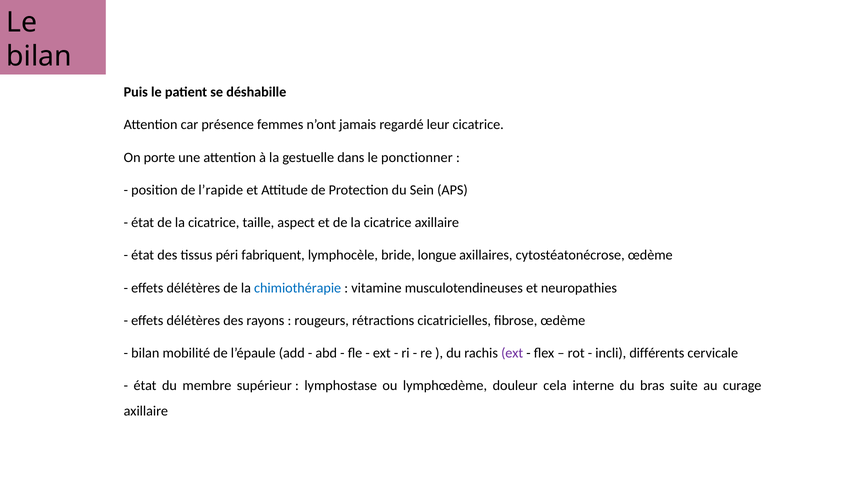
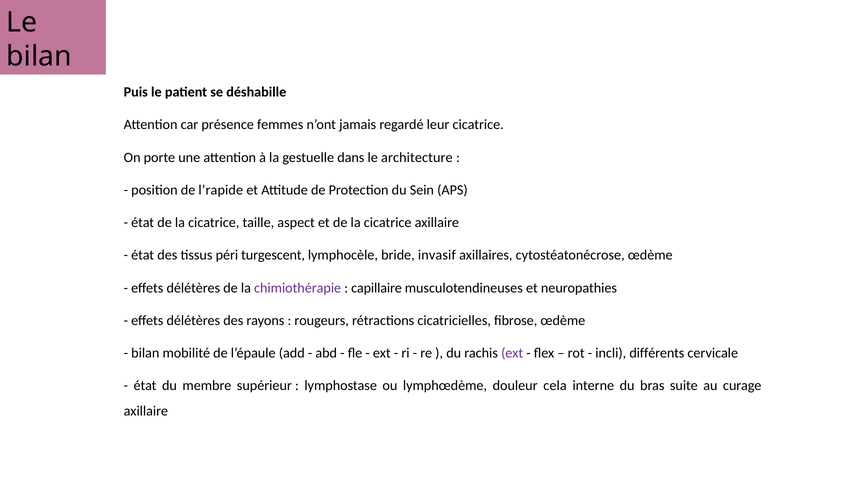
ponctionner: ponctionner -> architecture
fabriquent: fabriquent -> turgescent
longue: longue -> invasif
chimiothérapie colour: blue -> purple
vitamine: vitamine -> capillaire
